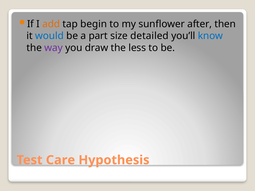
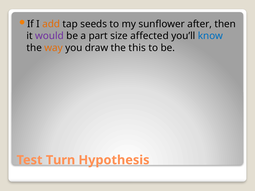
begin: begin -> seeds
would colour: blue -> purple
detailed: detailed -> affected
way colour: purple -> orange
less: less -> this
Care: Care -> Turn
